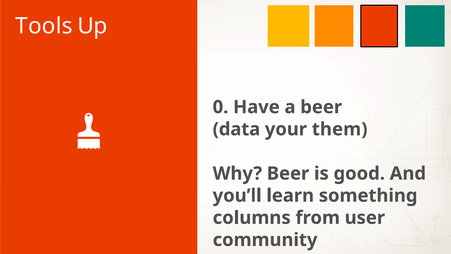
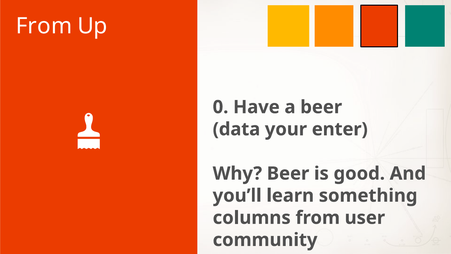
Tools at (44, 26): Tools -> From
them: them -> enter
